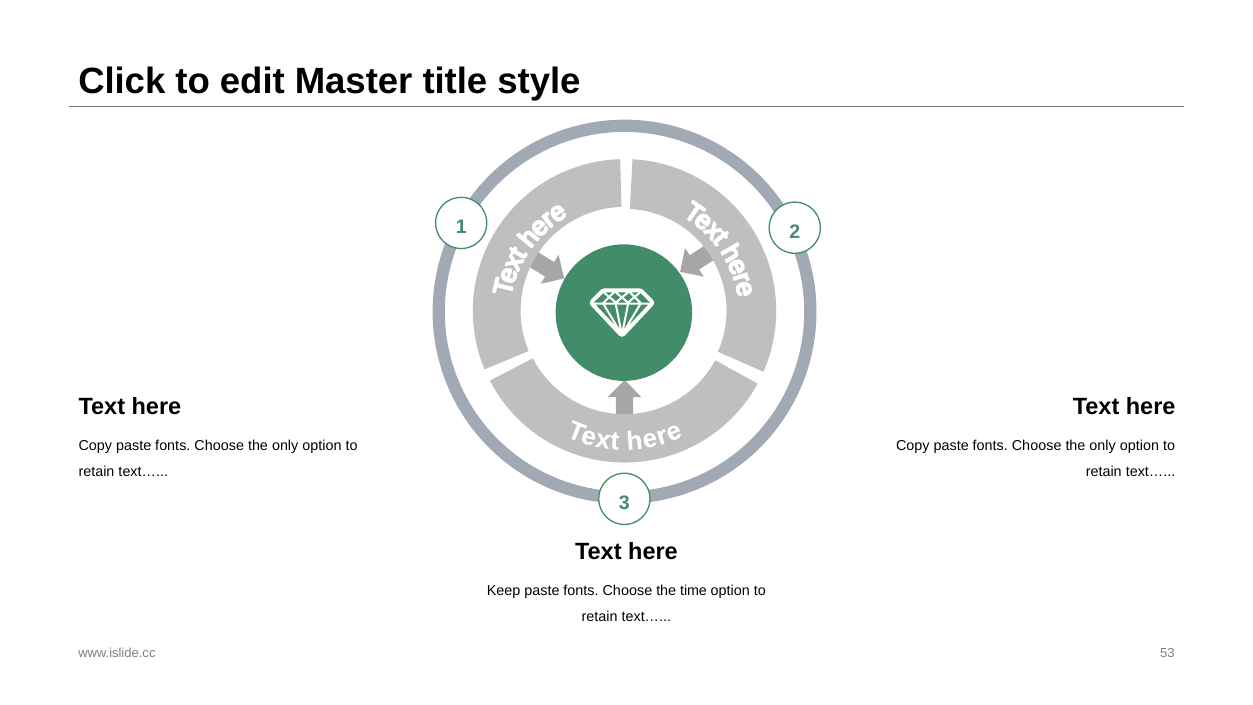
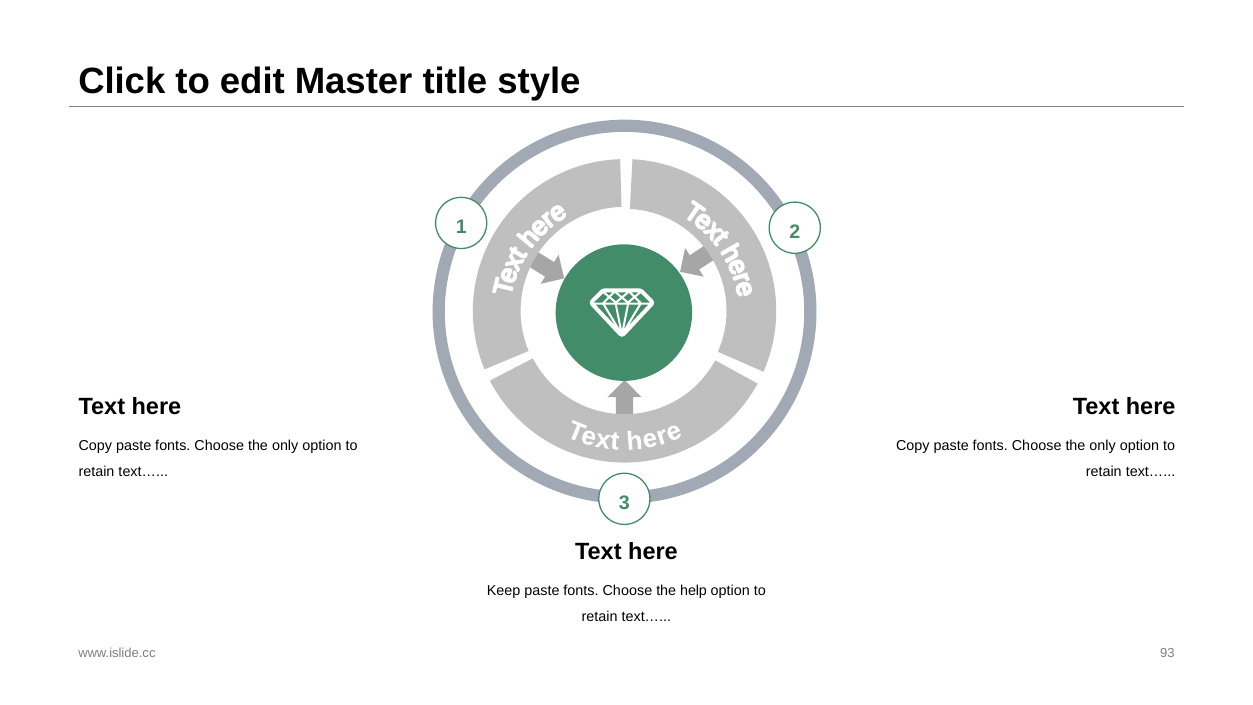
time: time -> help
53: 53 -> 93
